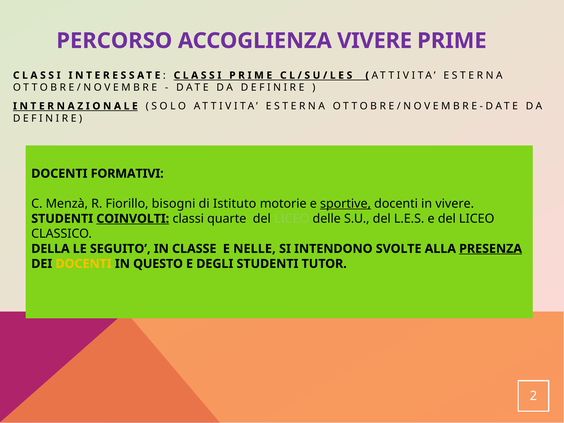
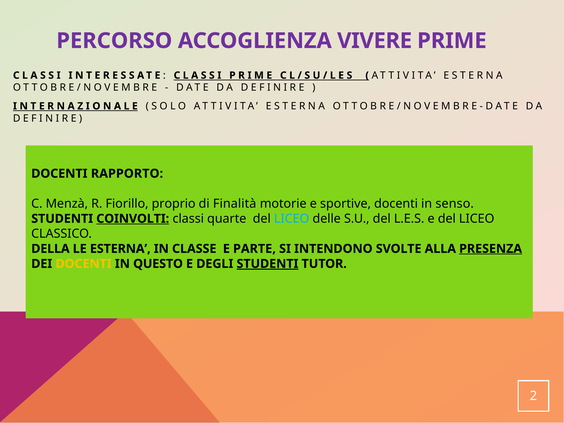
FORMATIVI: FORMATIVI -> RAPPORTO
bisogni: bisogni -> proprio
Istituto: Istituto -> Finalità
sportive underline: present -> none
in vivere: vivere -> senso
LICEO at (292, 219) colour: light green -> light blue
SEGUITO: SEGUITO -> ESTERNA
NELLE: NELLE -> PARTE
STUDENTI at (267, 264) underline: none -> present
